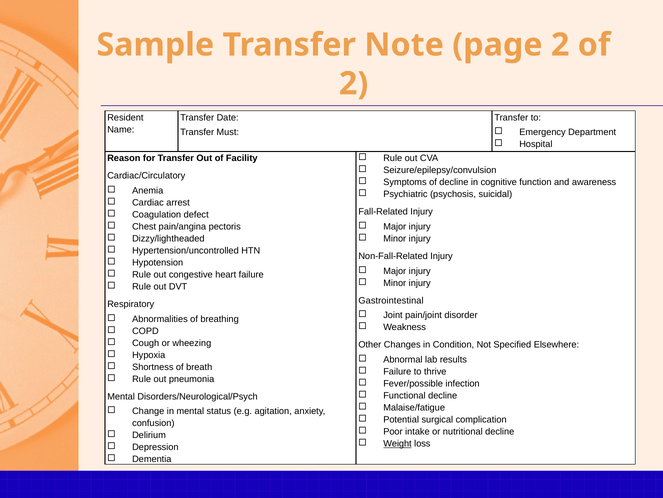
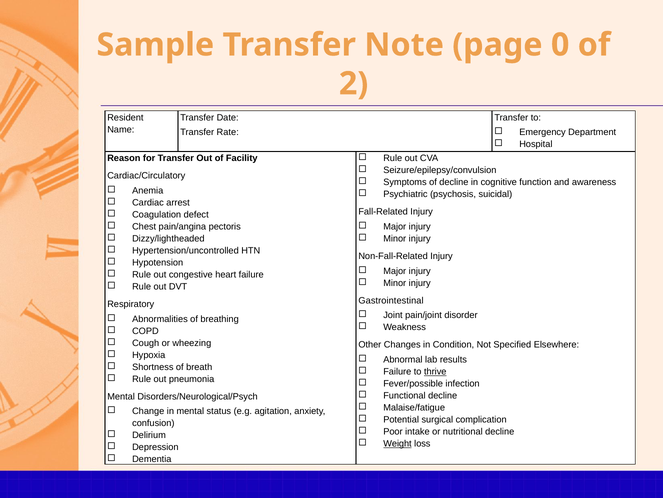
page 2: 2 -> 0
Must: Must -> Rate
thrive underline: none -> present
